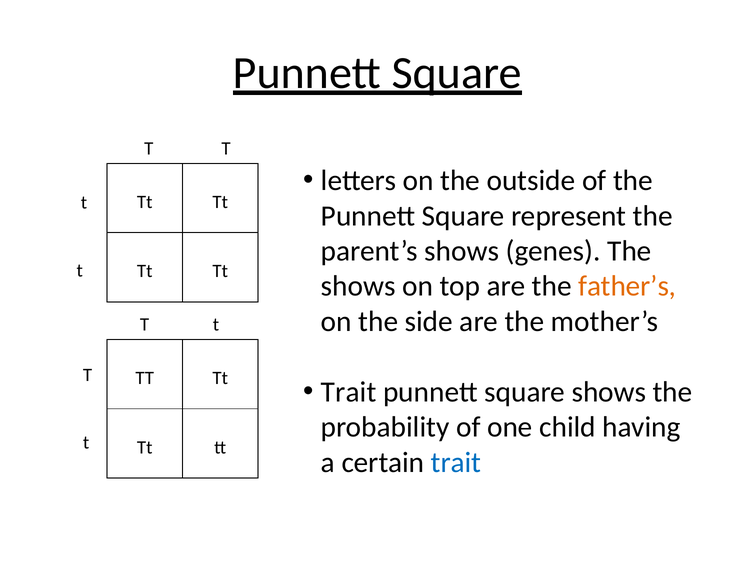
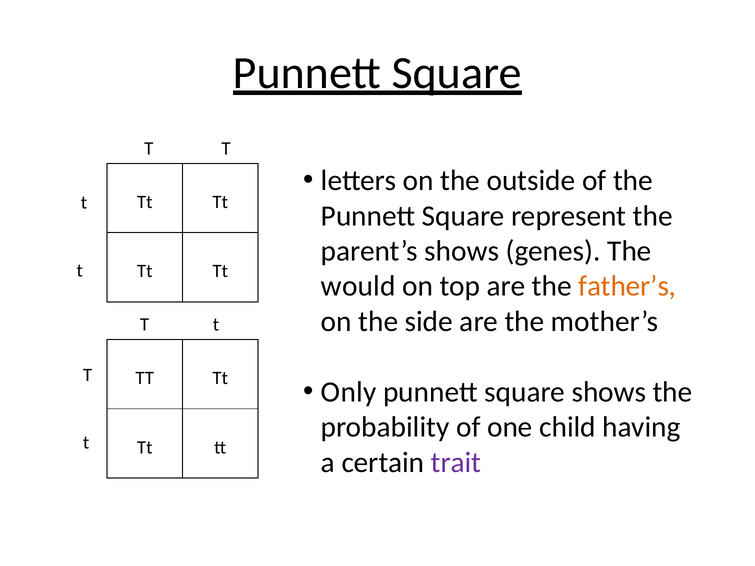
shows at (358, 286): shows -> would
Trait at (349, 392): Trait -> Only
trait at (456, 463) colour: blue -> purple
